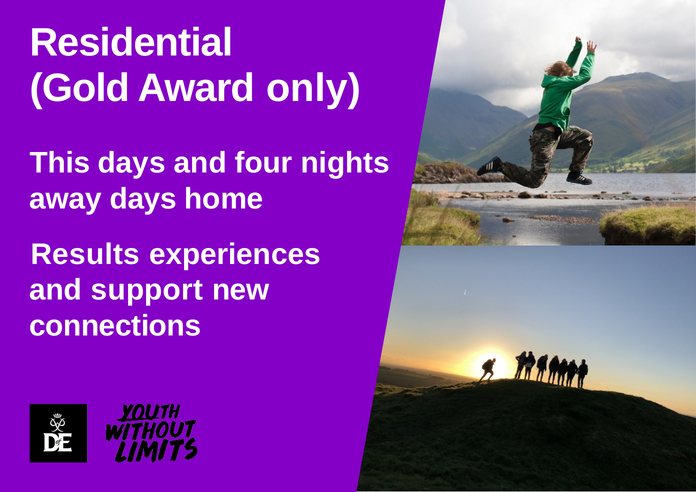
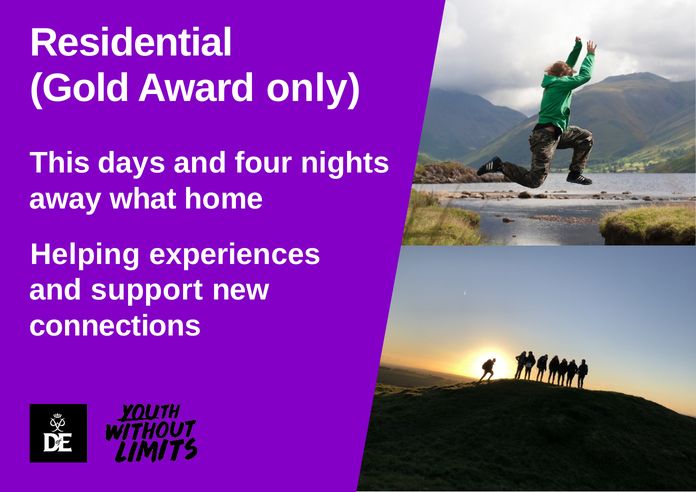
away days: days -> what
Results: Results -> Helping
